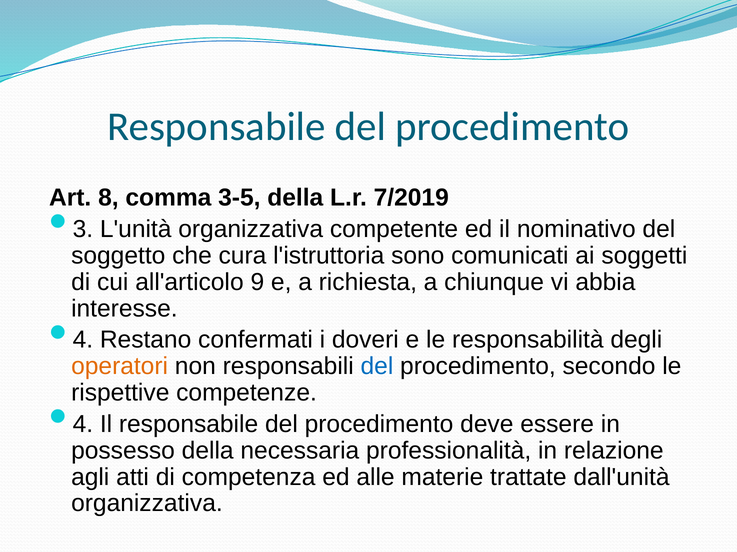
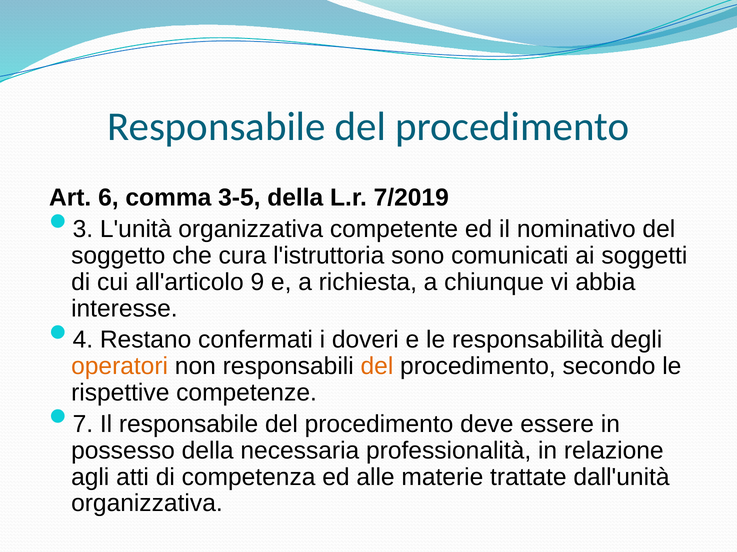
8: 8 -> 6
del at (377, 367) colour: blue -> orange
4 at (83, 425): 4 -> 7
